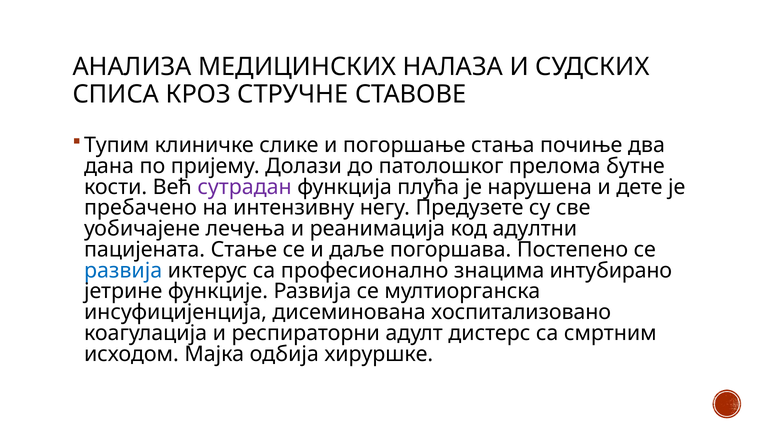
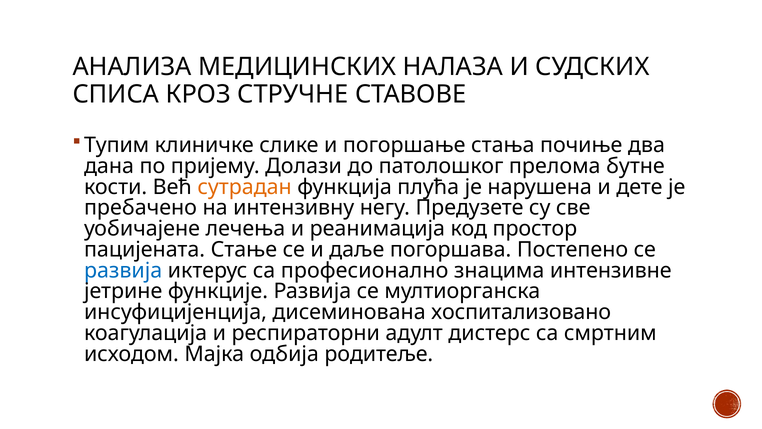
сутрадан colour: purple -> orange
адултни: адултни -> простор
интубирано: интубирано -> интензивне
хируршке: хируршке -> родитеље
